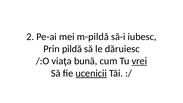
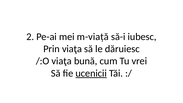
m-pildă: m-pildă -> m-viață
Prin pildă: pildă -> viaţa
vrei underline: present -> none
